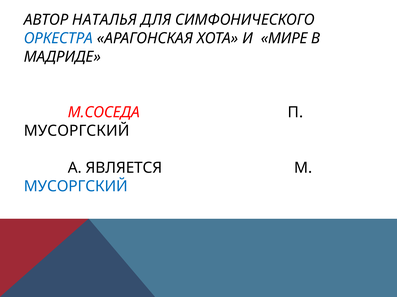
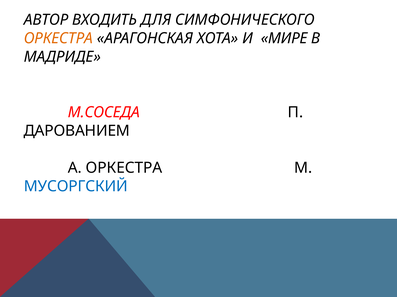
НАТАЛЬЯ: НАТАЛЬЯ -> ВХОДИТЬ
ОРКЕСТРА at (58, 38) colour: blue -> orange
МУСОРГСКИЙ at (77, 131): МУСОРГСКИЙ -> ДАРОВАНИЕМ
А ЯВЛЯЕТСЯ: ЯВЛЯЕТСЯ -> ОРКЕСТРА
